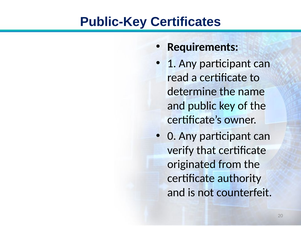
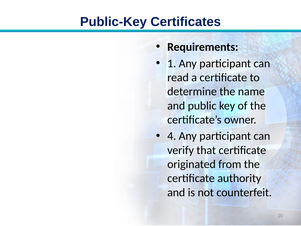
0: 0 -> 4
